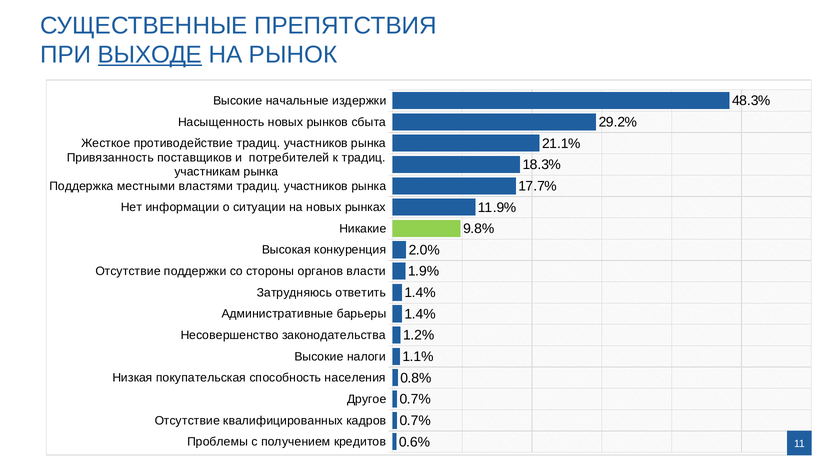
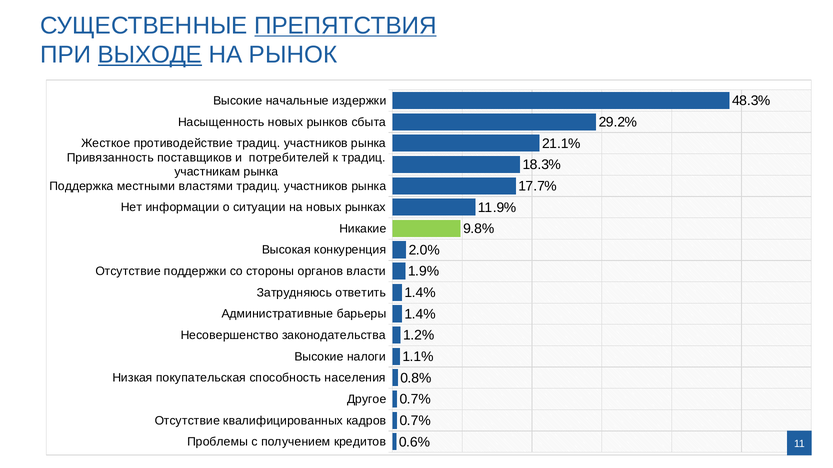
ПРЕПЯТСТВИЯ underline: none -> present
